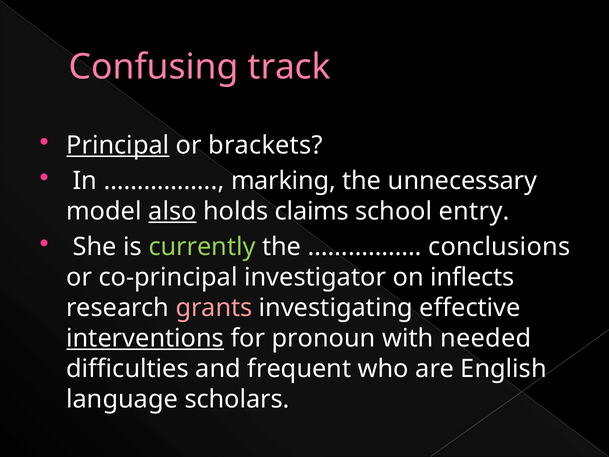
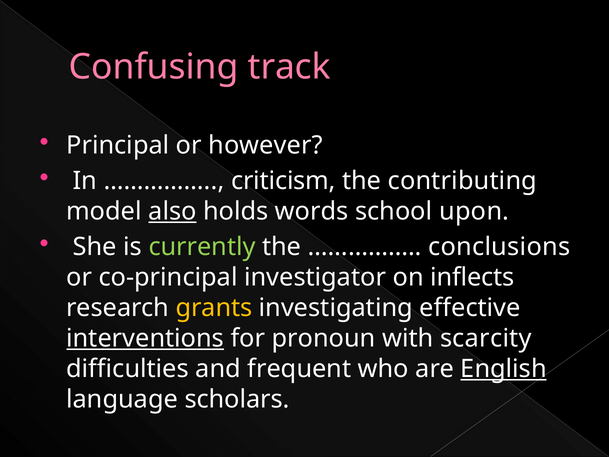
Principal underline: present -> none
brackets: brackets -> however
marking: marking -> criticism
unnecessary: unnecessary -> contributing
claims: claims -> words
entry: entry -> upon
grants colour: pink -> yellow
needed: needed -> scarcity
English underline: none -> present
